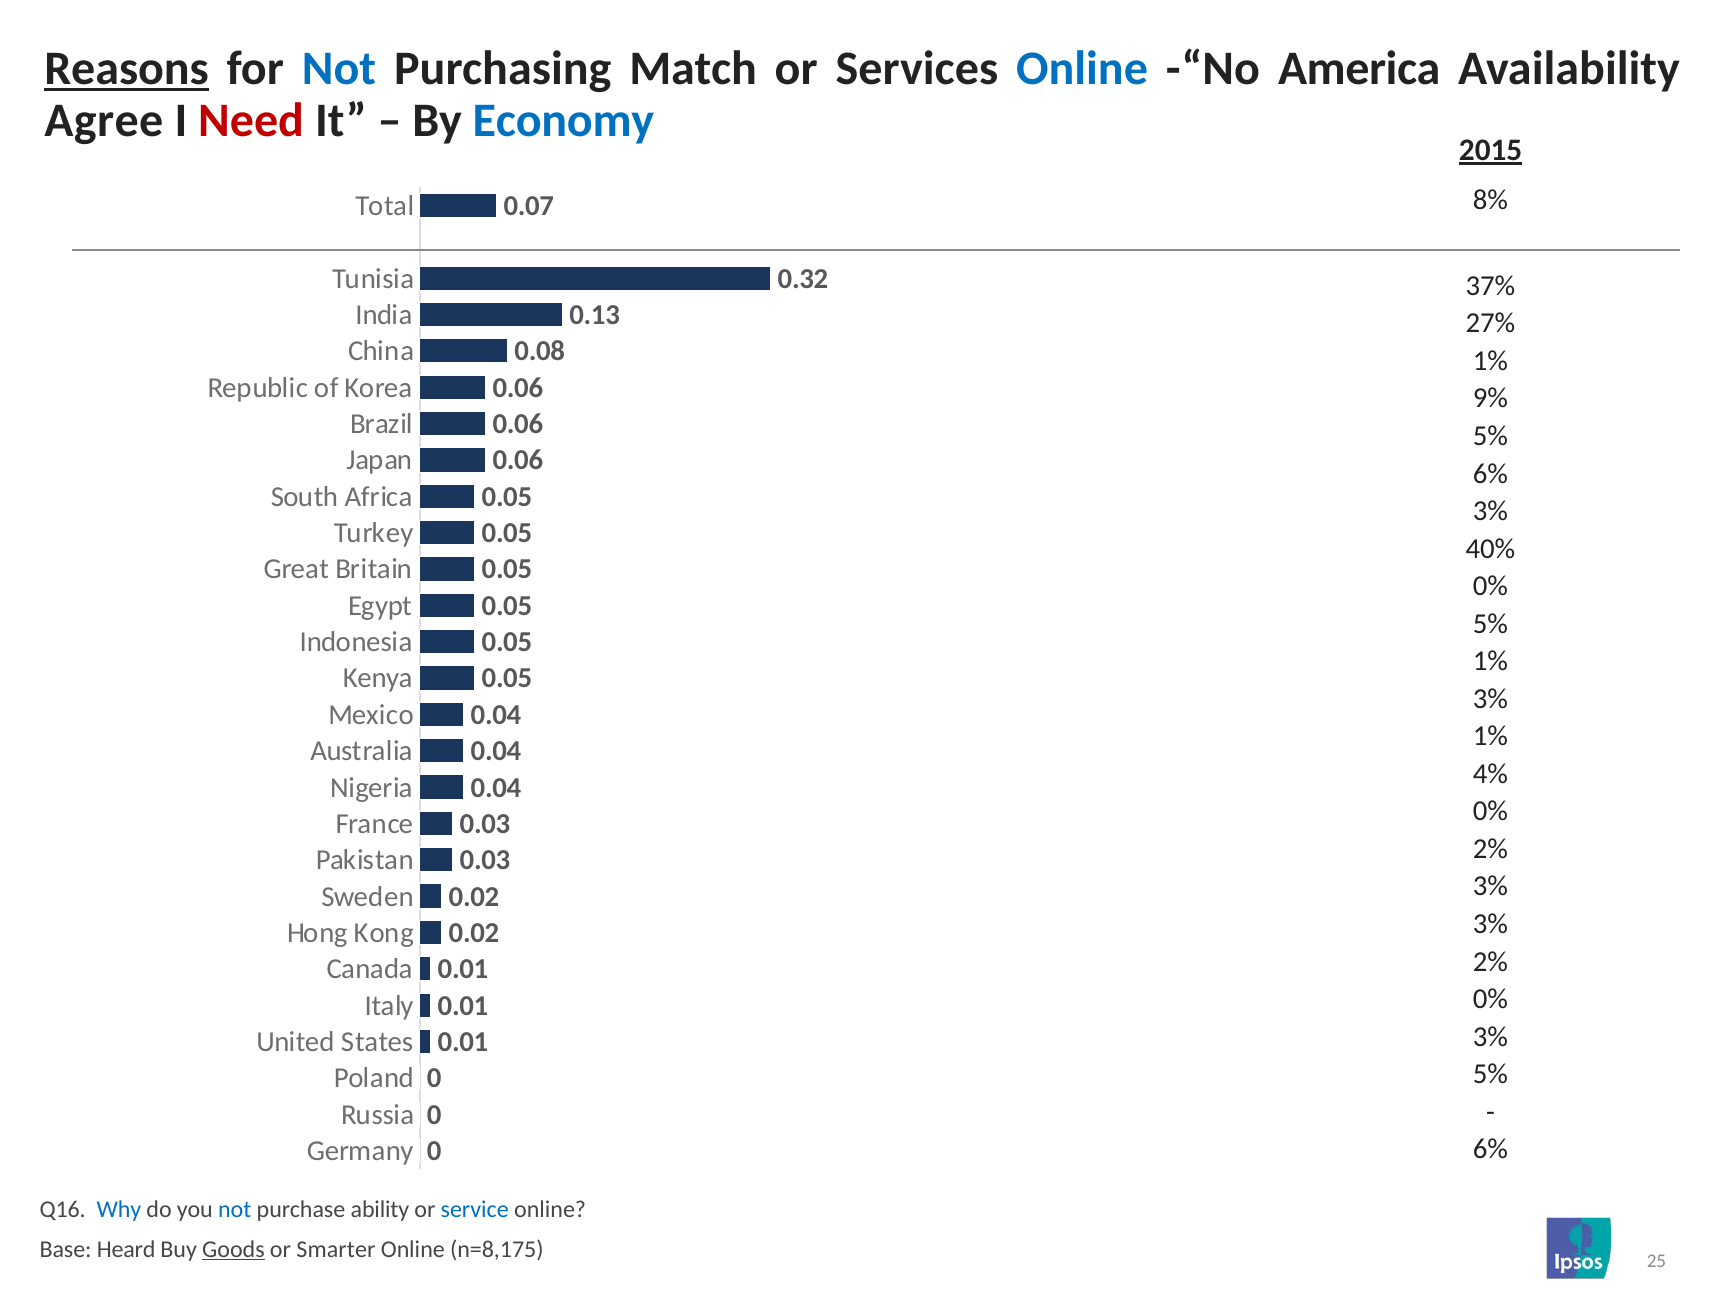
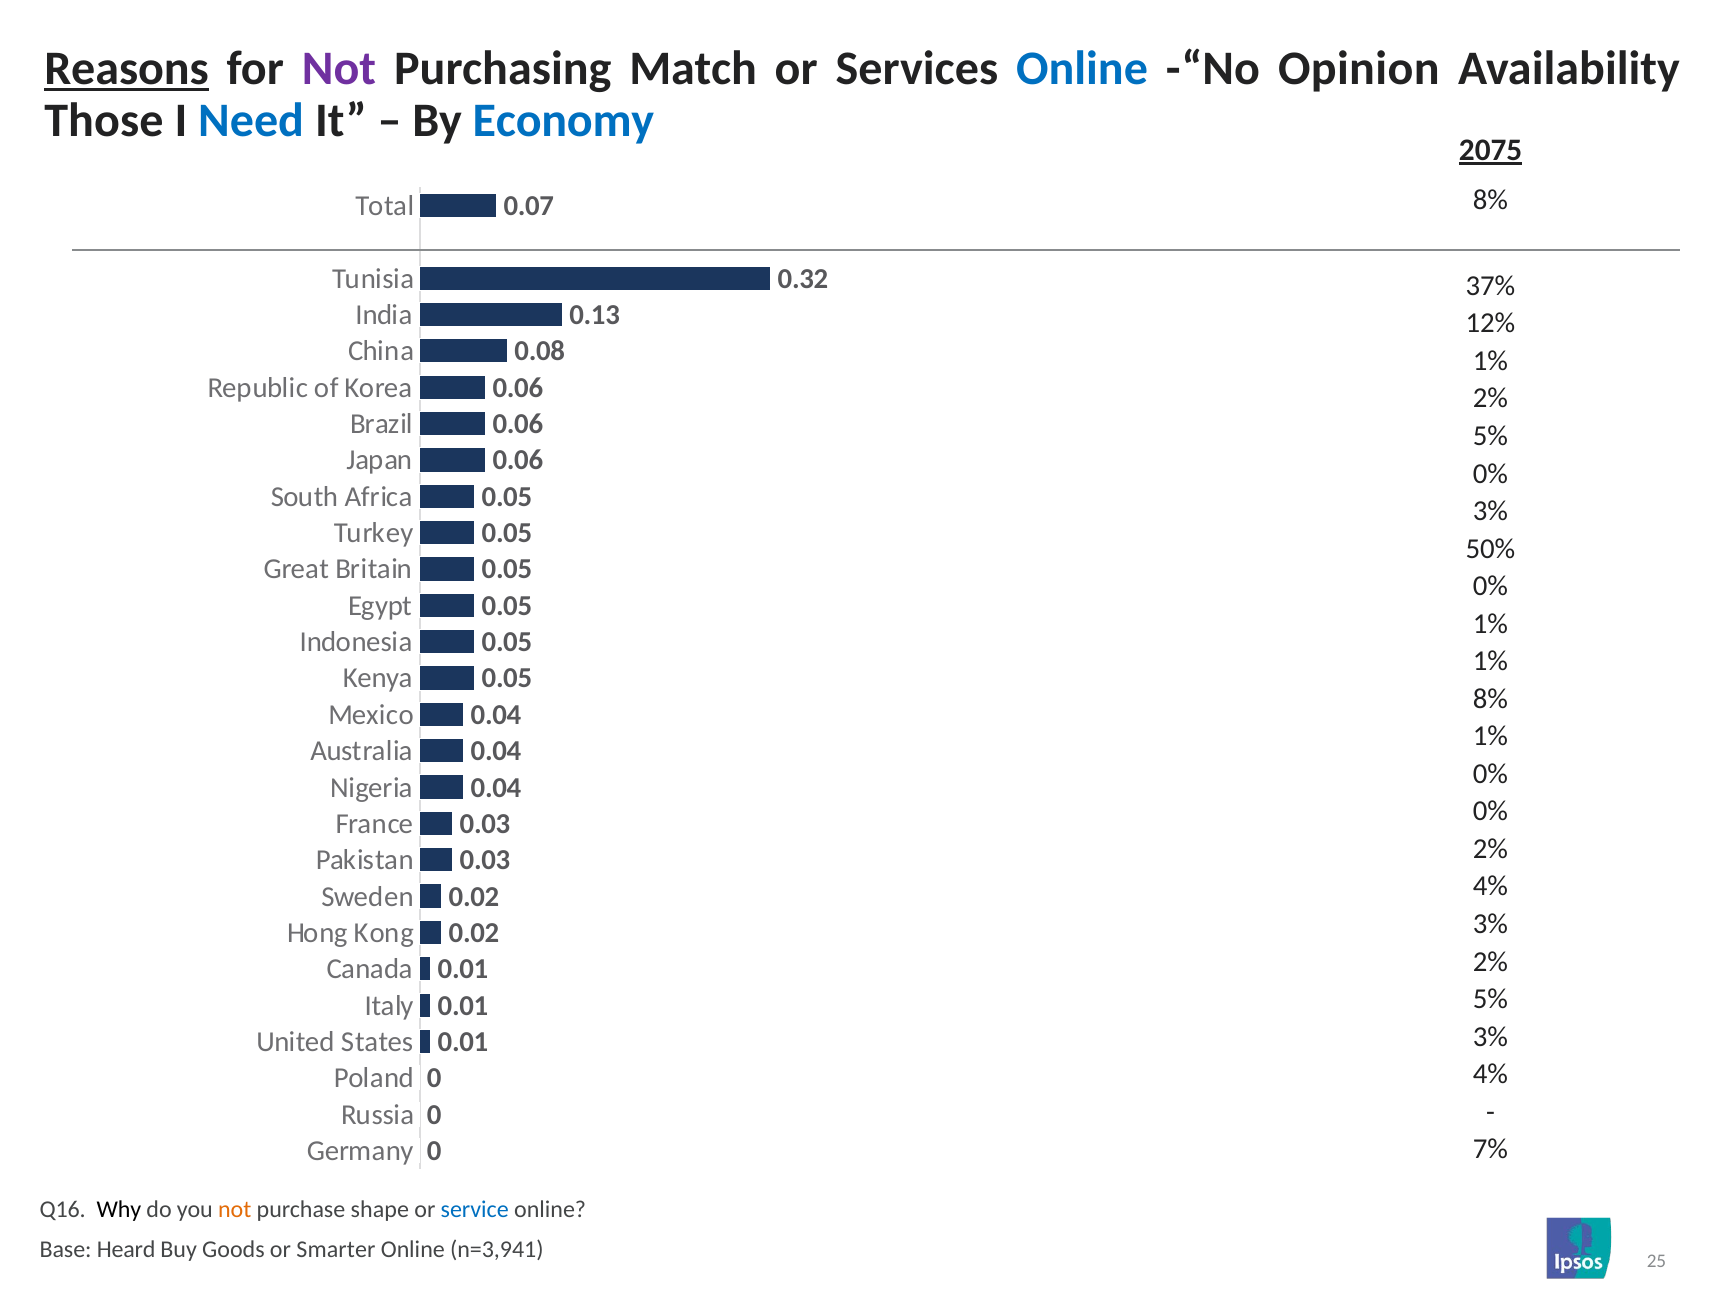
Not at (339, 69) colour: blue -> purple
America: America -> Opinion
Agree: Agree -> Those
Need colour: red -> blue
2015: 2015 -> 2075
27%: 27% -> 12%
9% at (1490, 398): 9% -> 2%
6% at (1490, 473): 6% -> 0%
40%: 40% -> 50%
5% at (1490, 623): 5% -> 1%
3% at (1490, 698): 3% -> 8%
4% at (1490, 774): 4% -> 0%
3% at (1490, 886): 3% -> 4%
0% at (1490, 999): 0% -> 5%
5% at (1490, 1074): 5% -> 4%
6% at (1490, 1149): 6% -> 7%
Why colour: blue -> black
not at (235, 1209) colour: blue -> orange
ability: ability -> shape
Goods underline: present -> none
n=8,175: n=8,175 -> n=3,941
